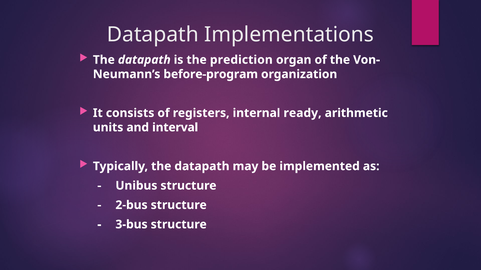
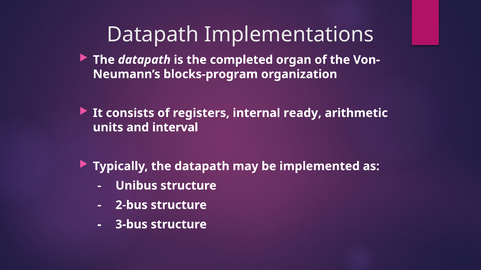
prediction: prediction -> completed
before-program: before-program -> blocks-program
